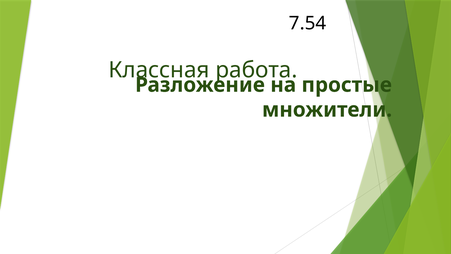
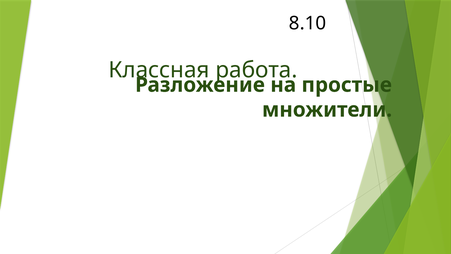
7.54: 7.54 -> 8.10
